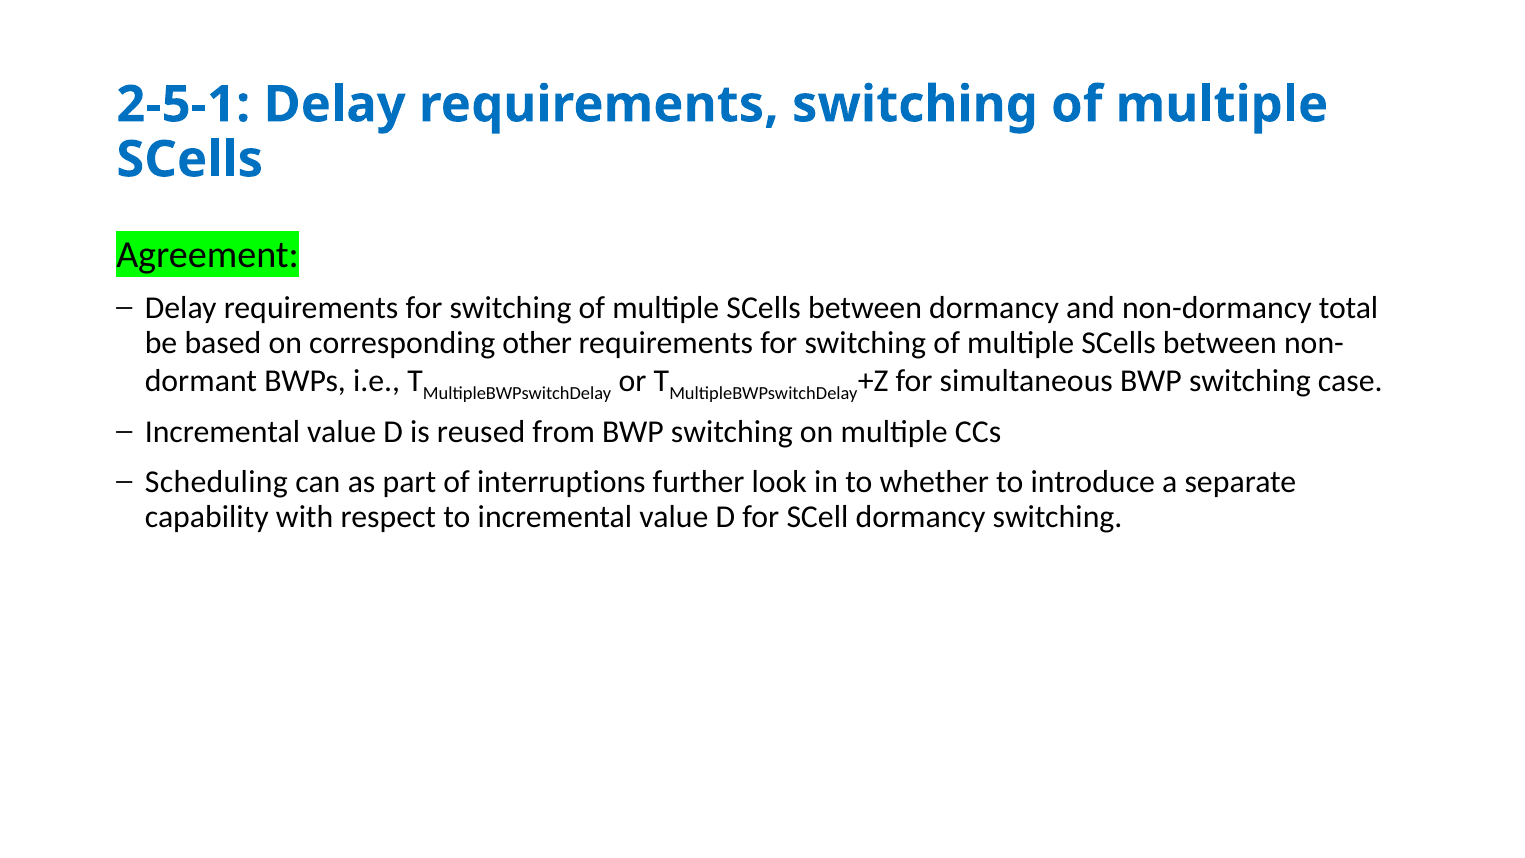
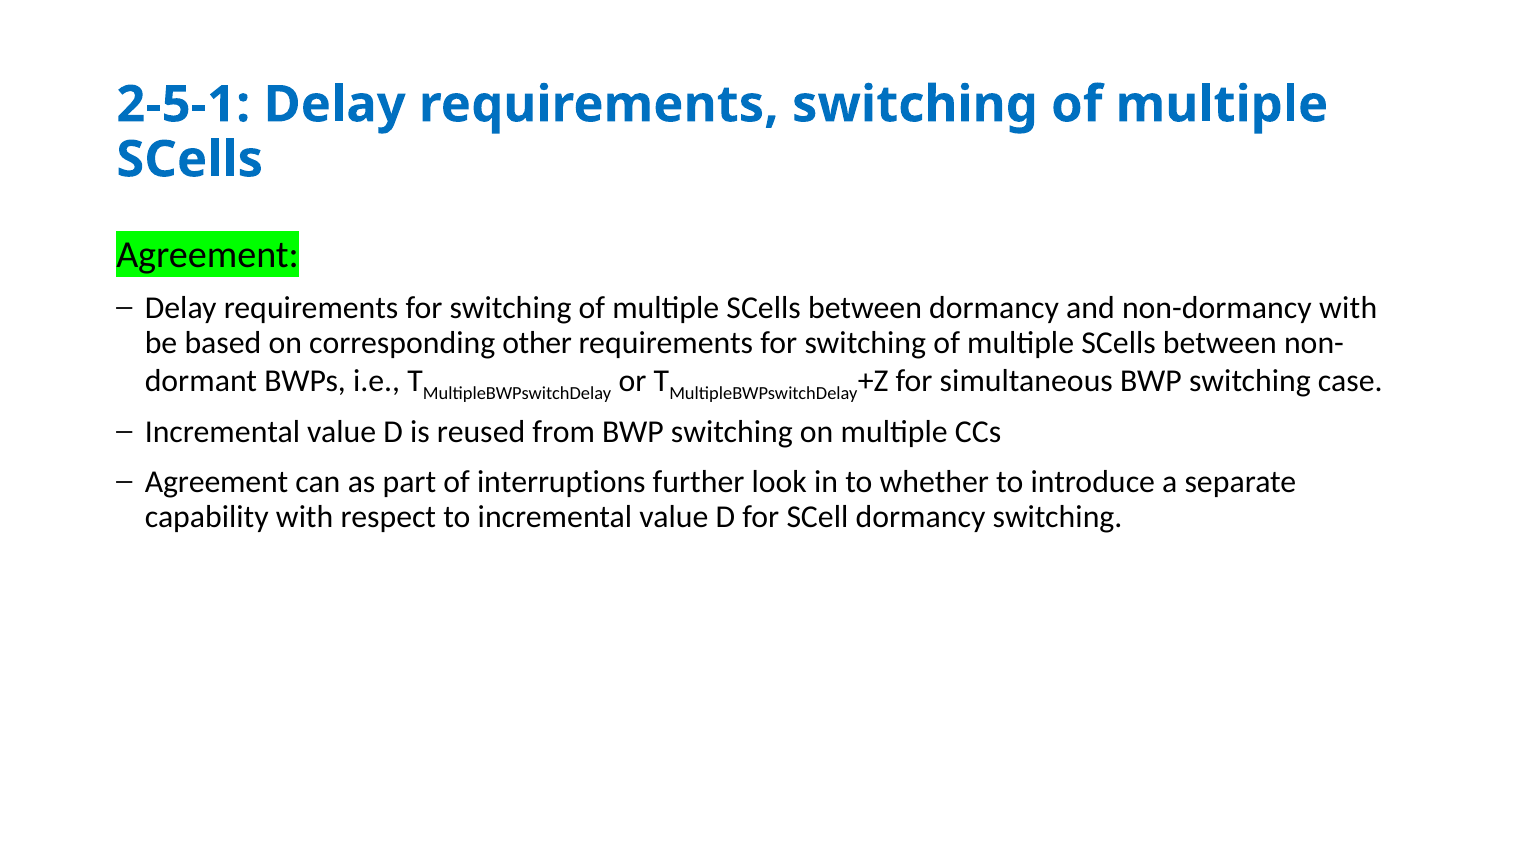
non-dormancy total: total -> with
Scheduling at (216, 482): Scheduling -> Agreement
